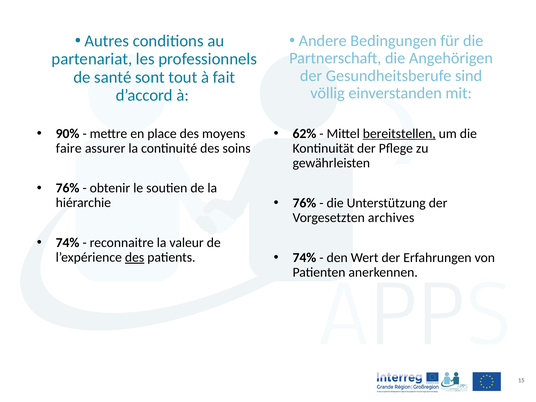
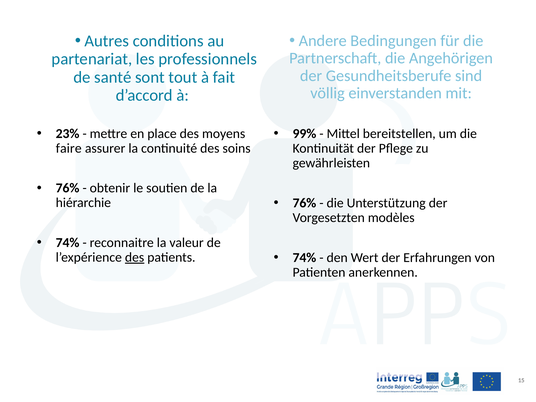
90%: 90% -> 23%
62%: 62% -> 99%
bereitstellen underline: present -> none
archives: archives -> modèles
